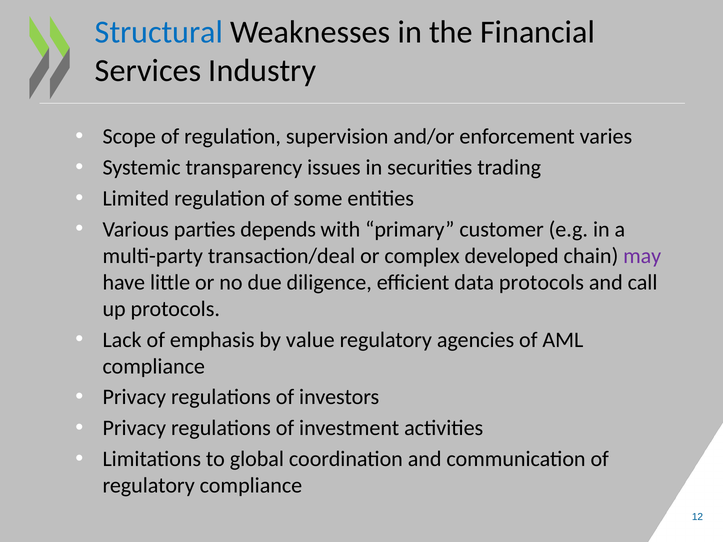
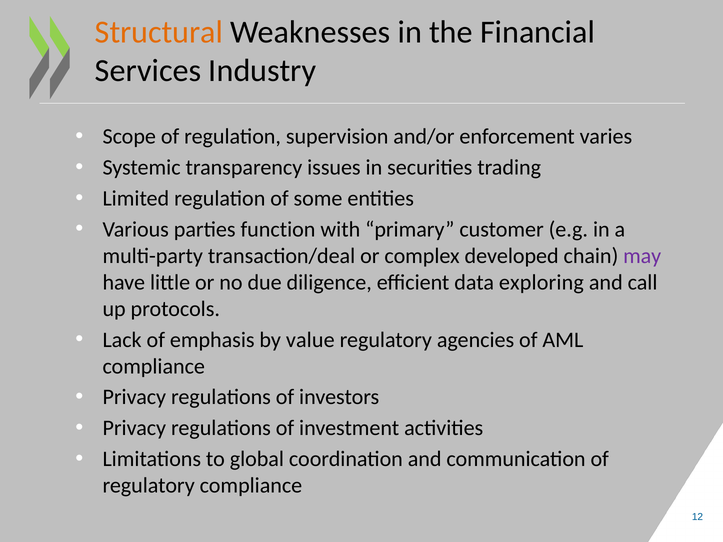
Structural colour: blue -> orange
depends: depends -> function
data protocols: protocols -> exploring
